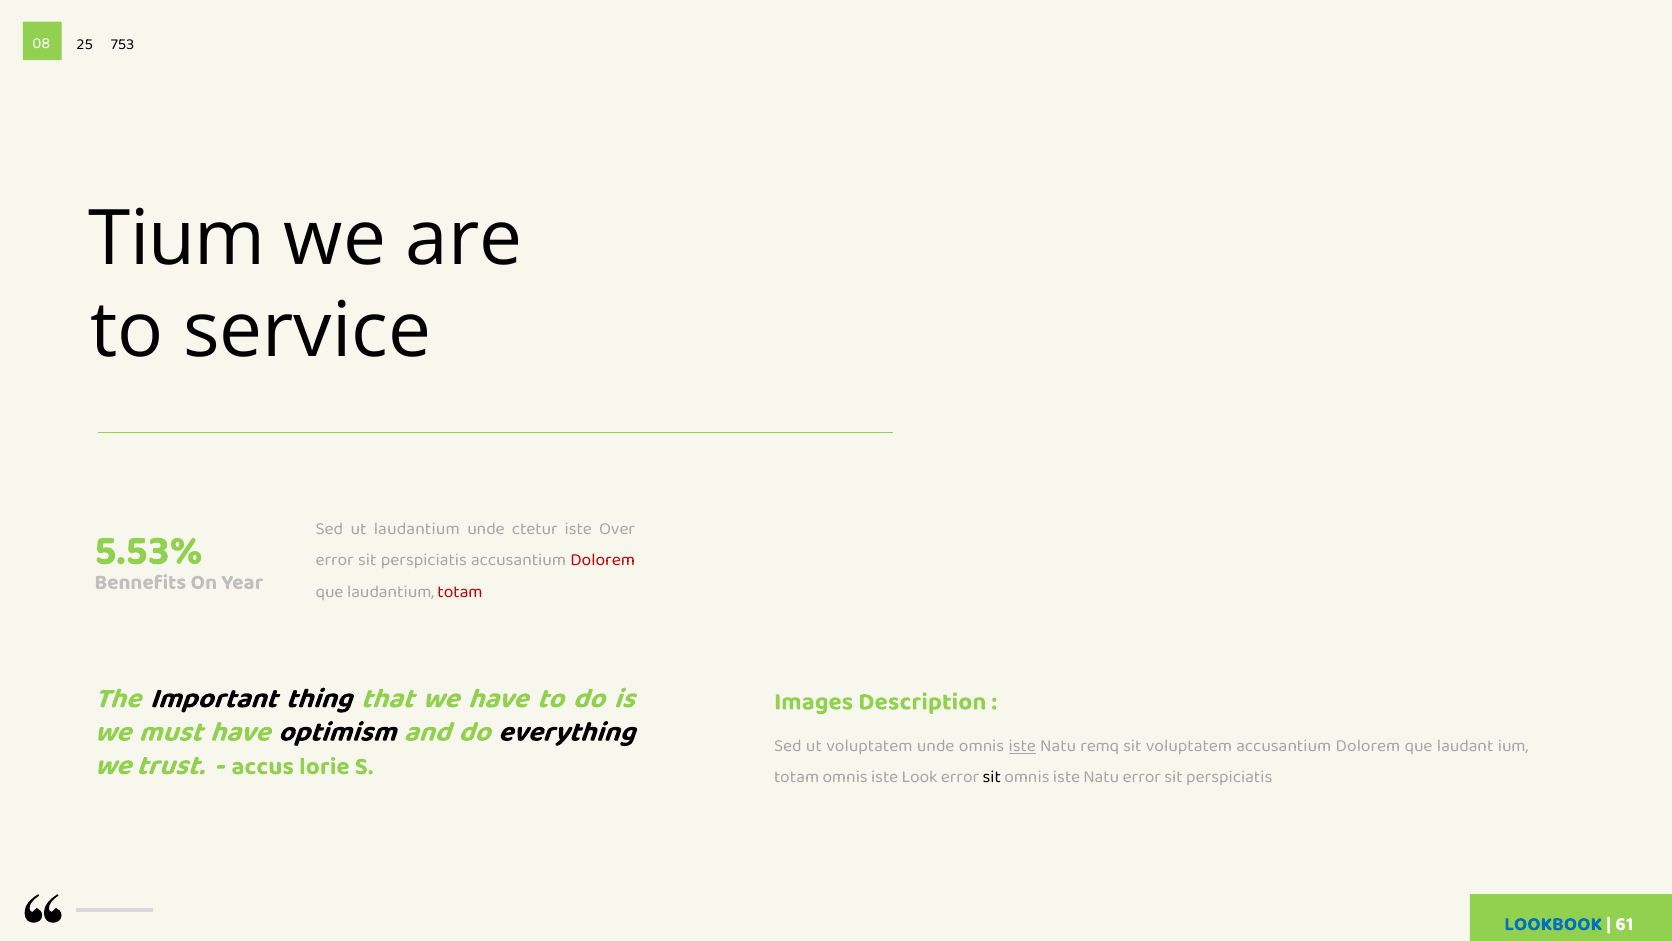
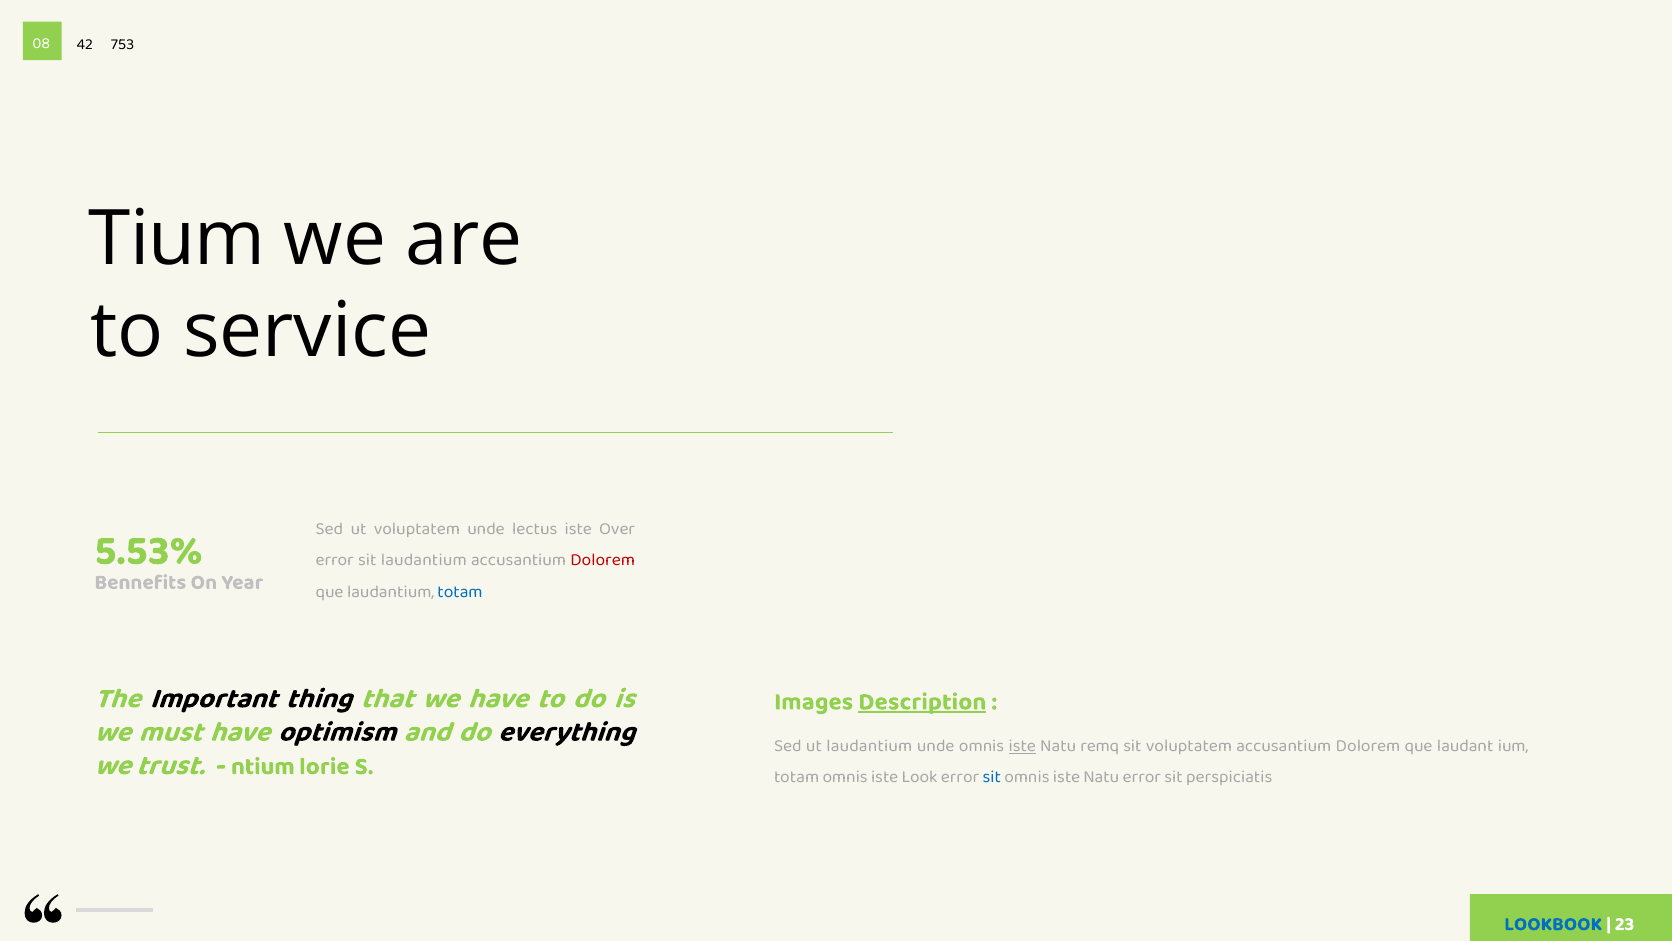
25: 25 -> 42
ut laudantium: laudantium -> voluptatem
ctetur: ctetur -> lectus
perspiciatis at (424, 560): perspiciatis -> laudantium
totam at (460, 591) colour: red -> blue
Description underline: none -> present
ut voluptatem: voluptatem -> laudantium
accus: accus -> ntium
sit at (992, 777) colour: black -> blue
61: 61 -> 23
